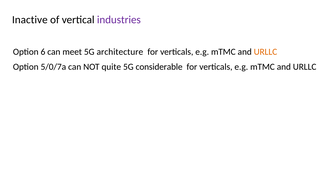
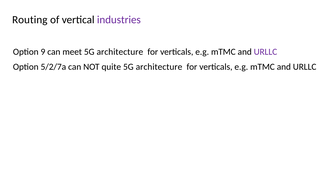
Inactive: Inactive -> Routing
6: 6 -> 9
URLLC at (265, 52) colour: orange -> purple
5/0/7a: 5/0/7a -> 5/2/7a
considerable at (159, 67): considerable -> architecture
